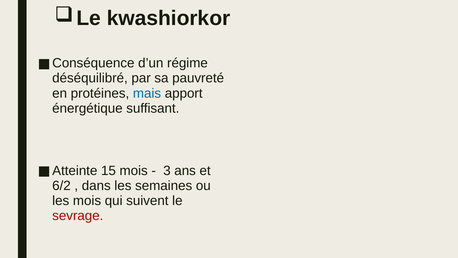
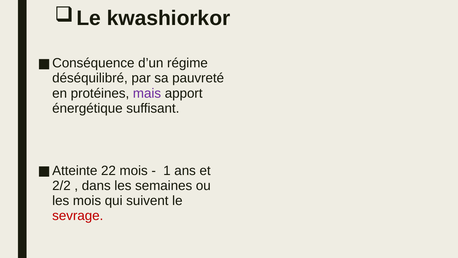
mais colour: blue -> purple
15: 15 -> 22
3: 3 -> 1
6/2: 6/2 -> 2/2
